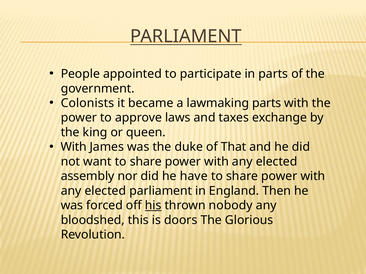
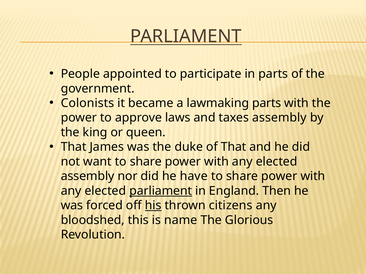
taxes exchange: exchange -> assembly
With at (74, 147): With -> That
parliament at (161, 191) underline: none -> present
nobody: nobody -> citizens
doors: doors -> name
